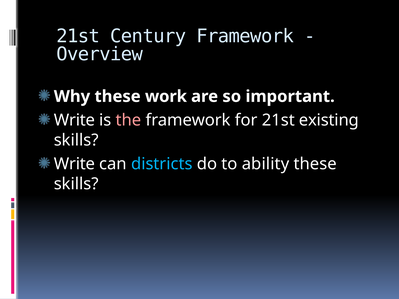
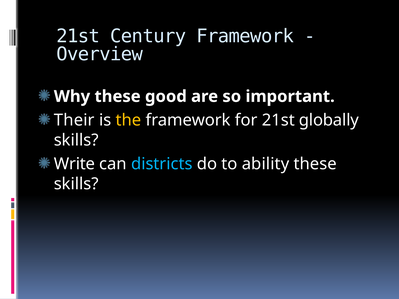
work: work -> good
Write at (74, 120): Write -> Their
the colour: pink -> yellow
existing: existing -> globally
